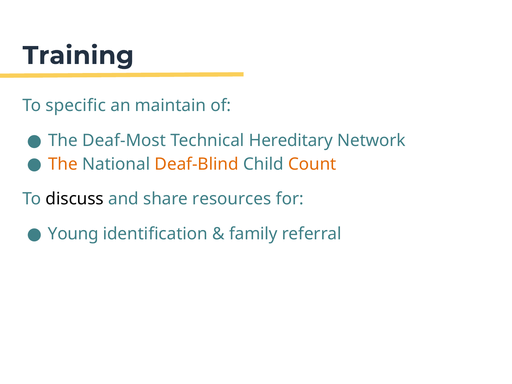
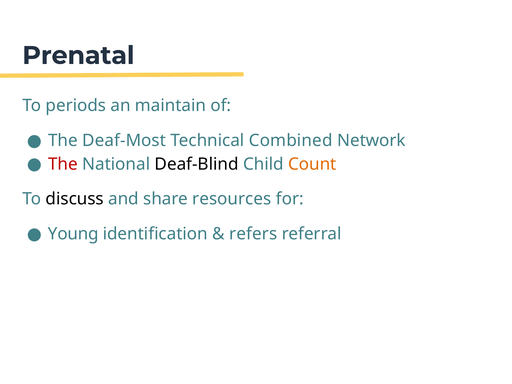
Training: Training -> Prenatal
specific: specific -> periods
Hereditary: Hereditary -> Combined
The at (63, 164) colour: orange -> red
Deaf-Blind colour: orange -> black
family: family -> refers
